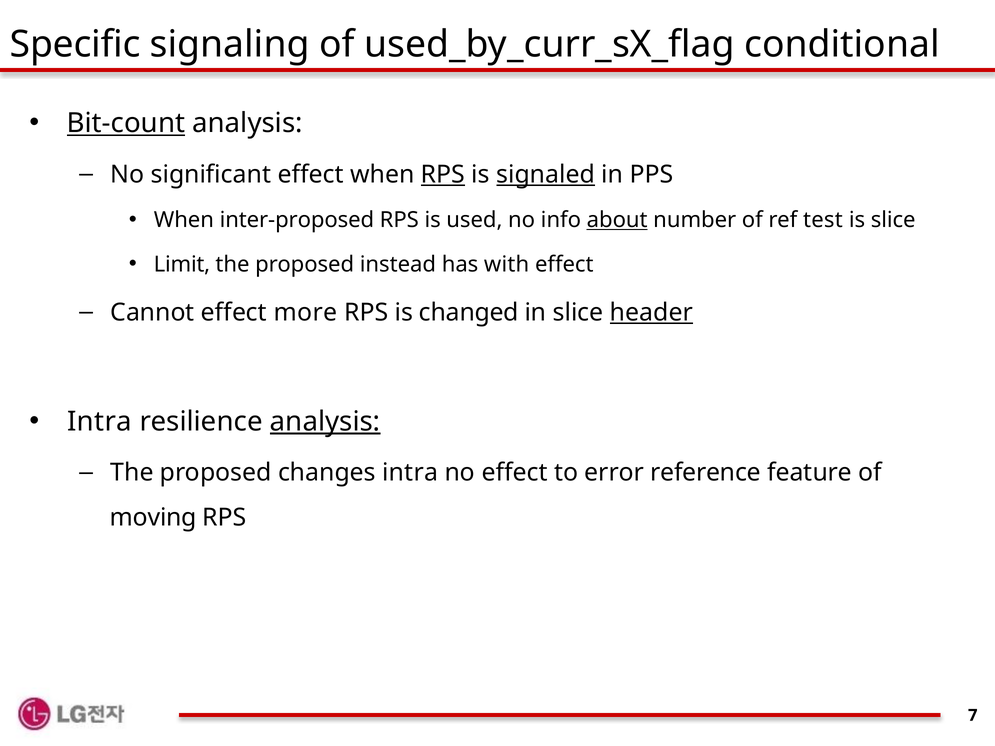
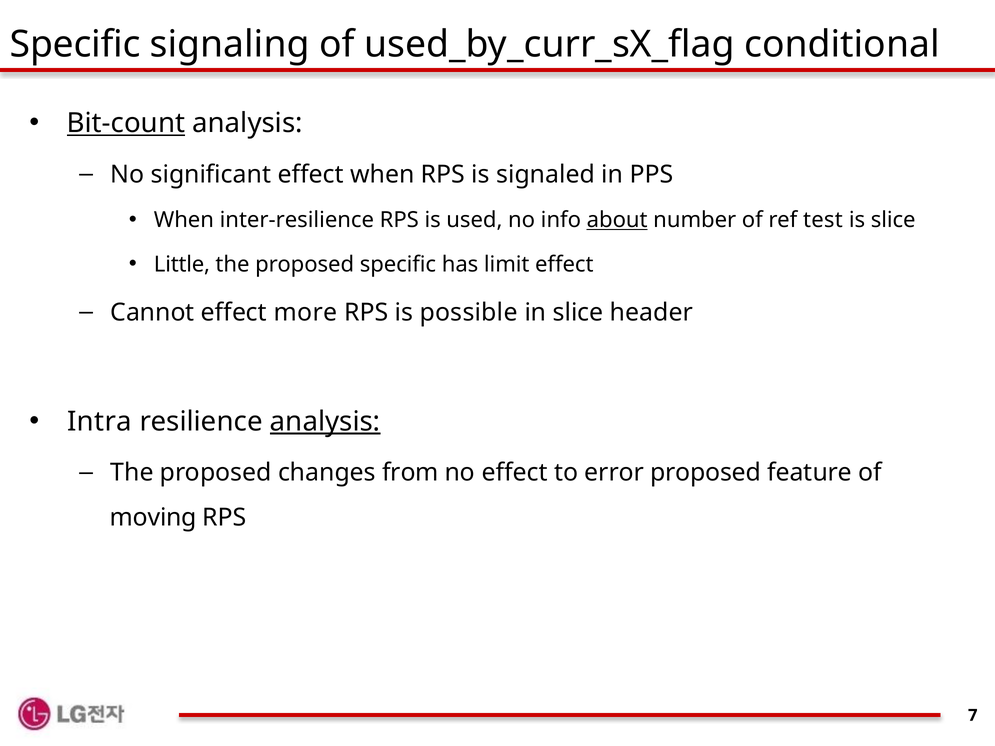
RPS at (443, 174) underline: present -> none
signaled underline: present -> none
inter-proposed: inter-proposed -> inter-resilience
Limit: Limit -> Little
proposed instead: instead -> specific
with: with -> limit
changed: changed -> possible
header underline: present -> none
changes intra: intra -> from
error reference: reference -> proposed
